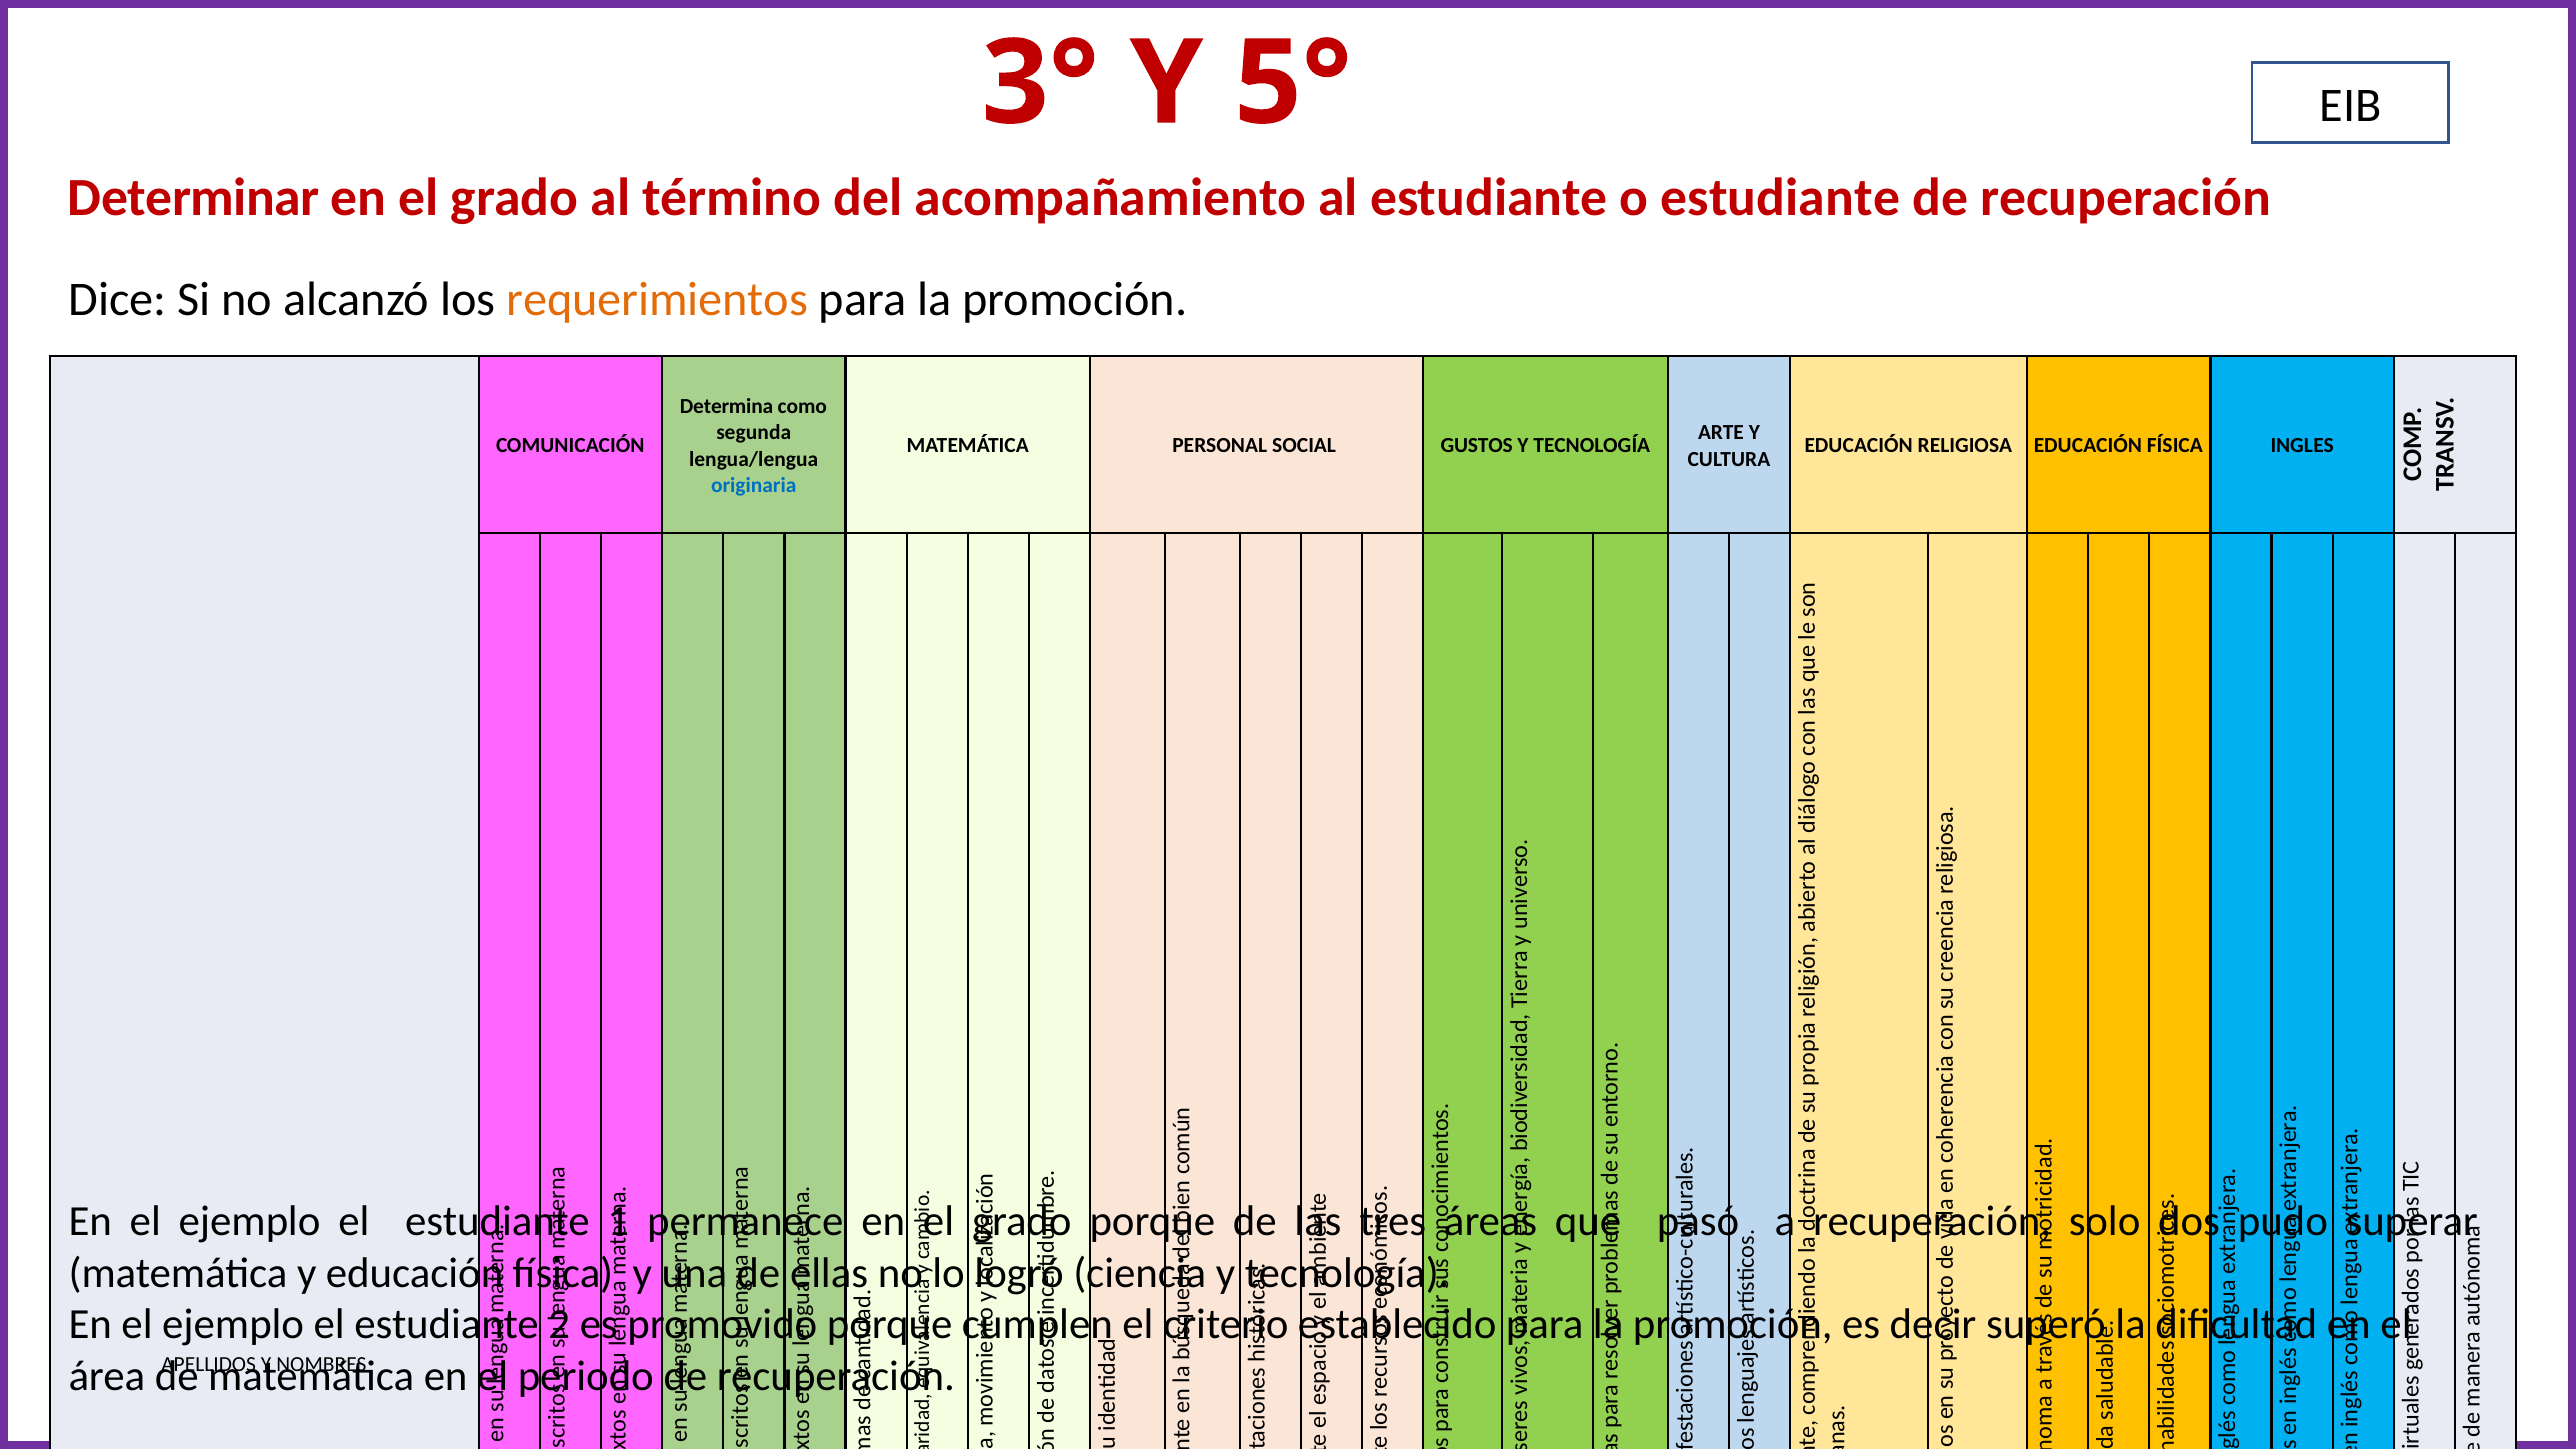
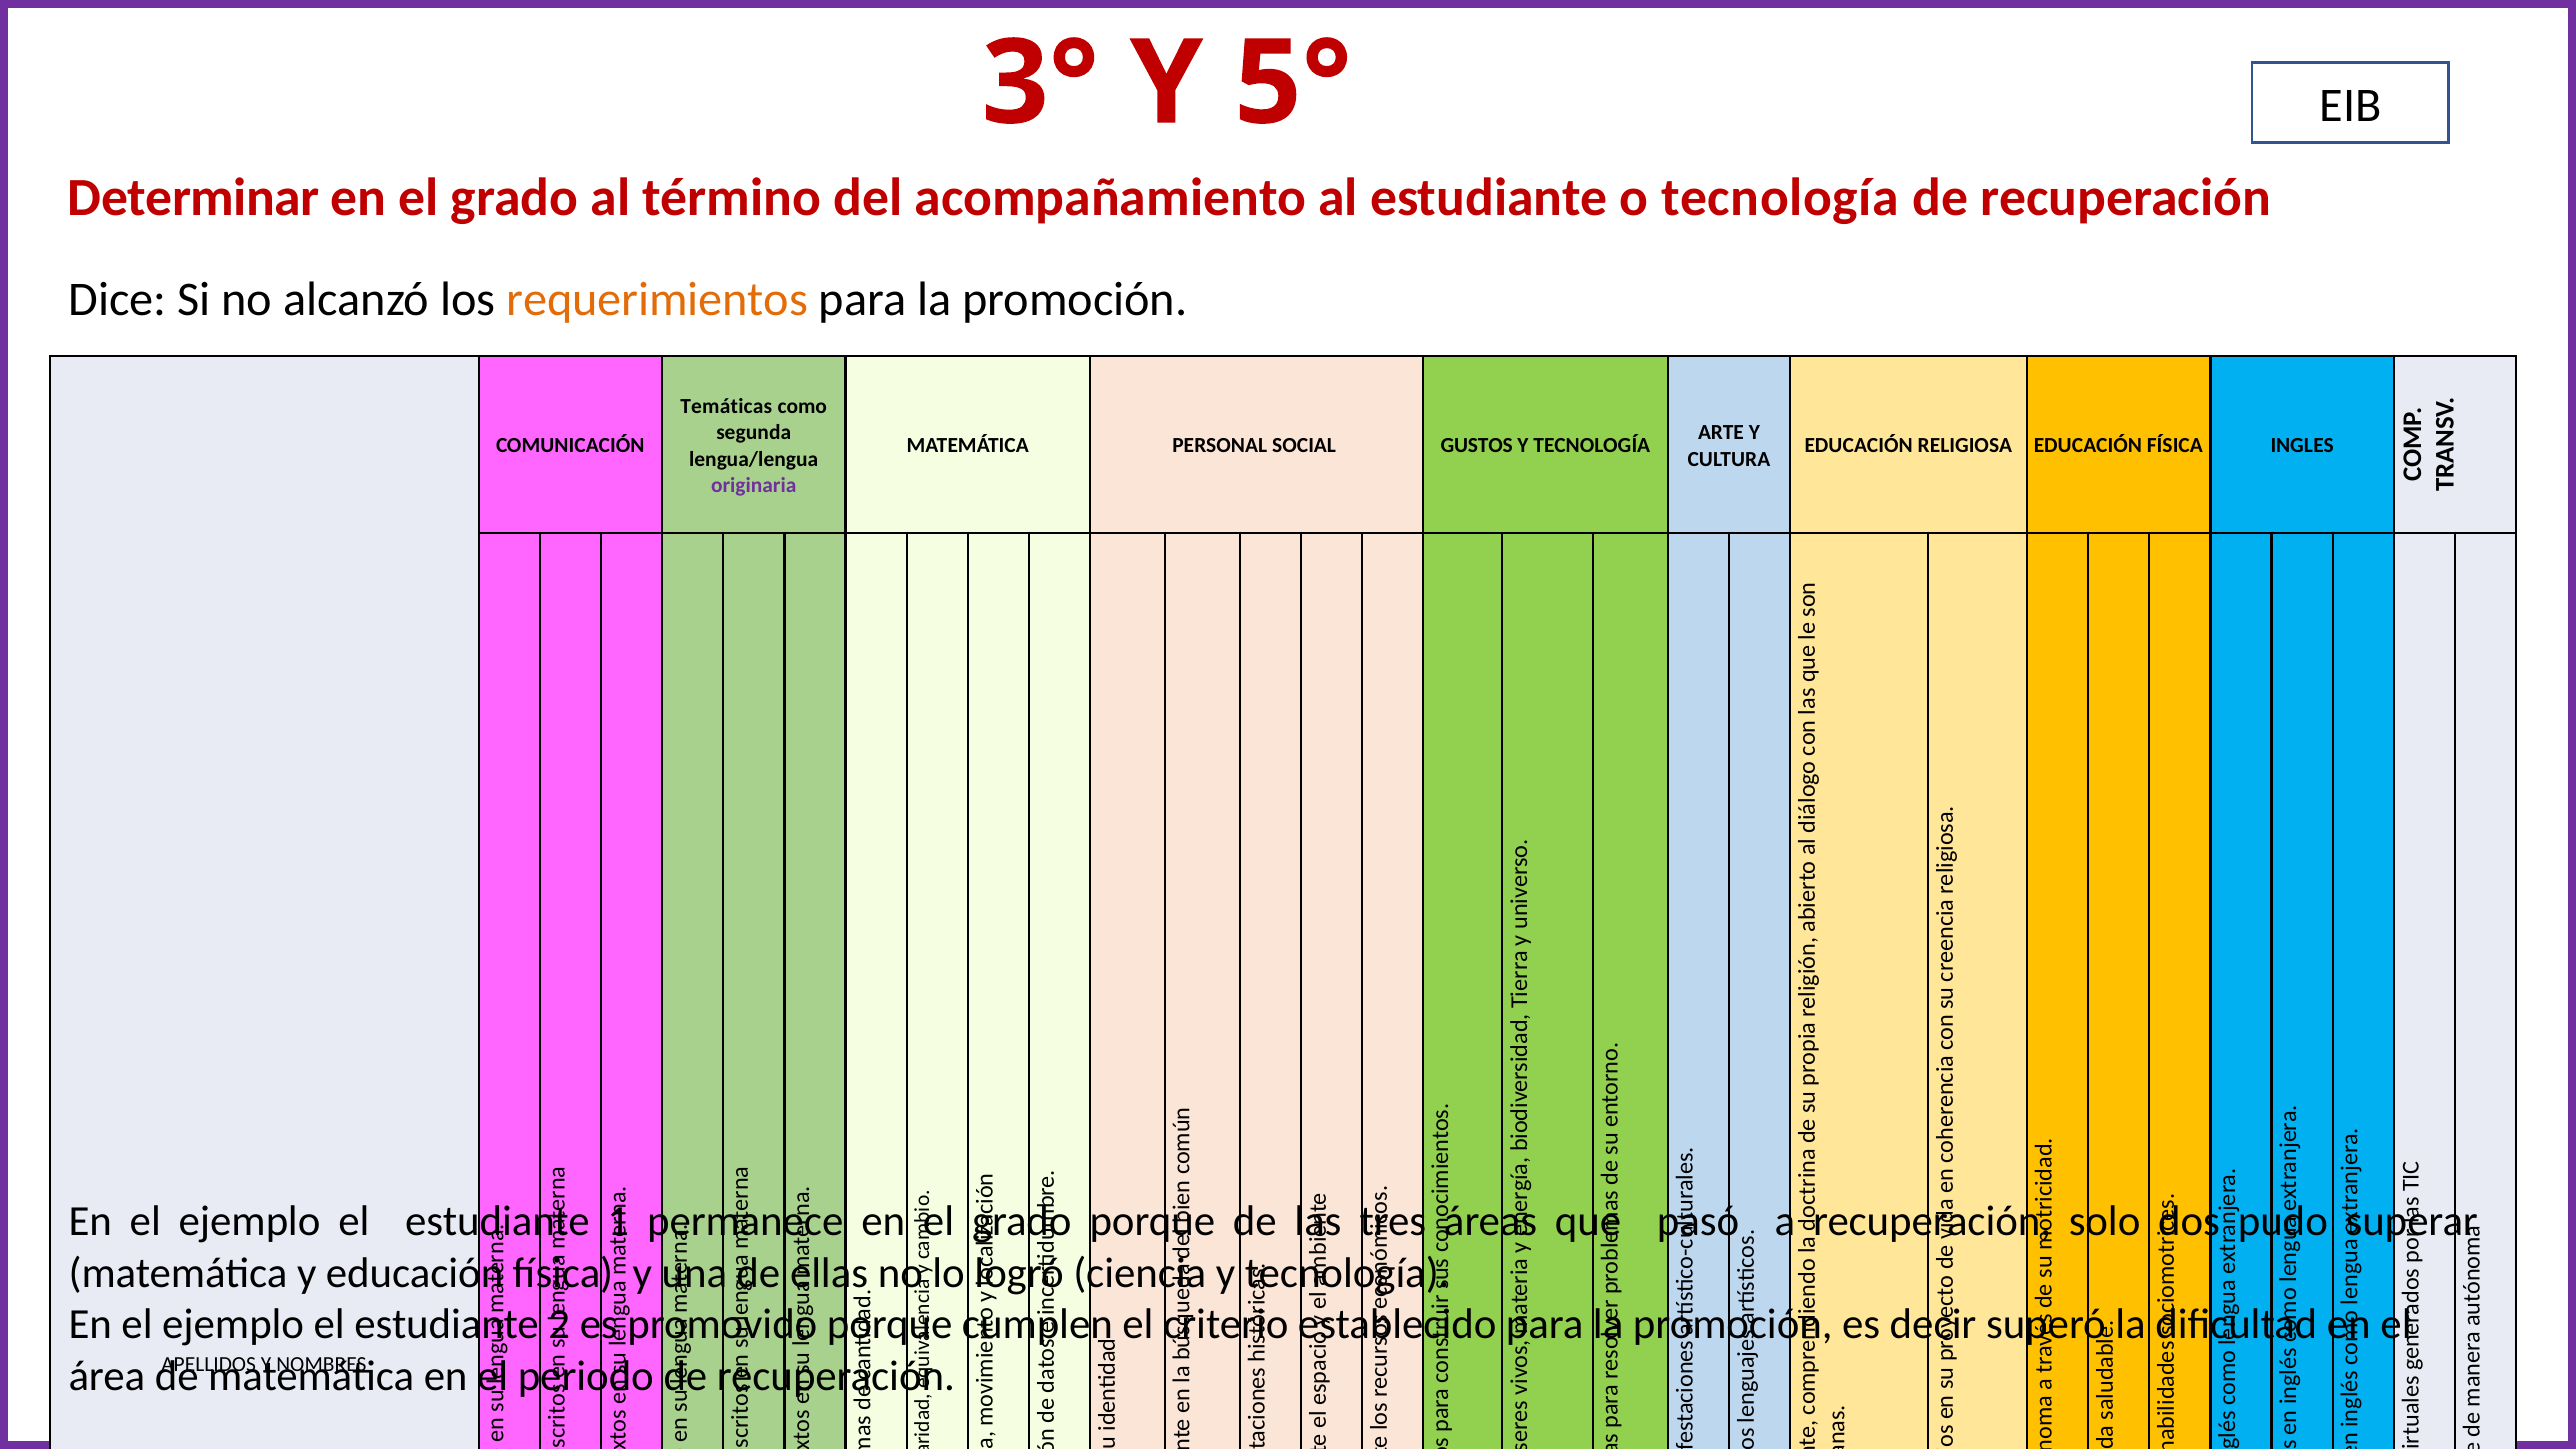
o estudiante: estudiante -> tecnología
Determina: Determina -> Temáticas
originaria colour: blue -> purple
